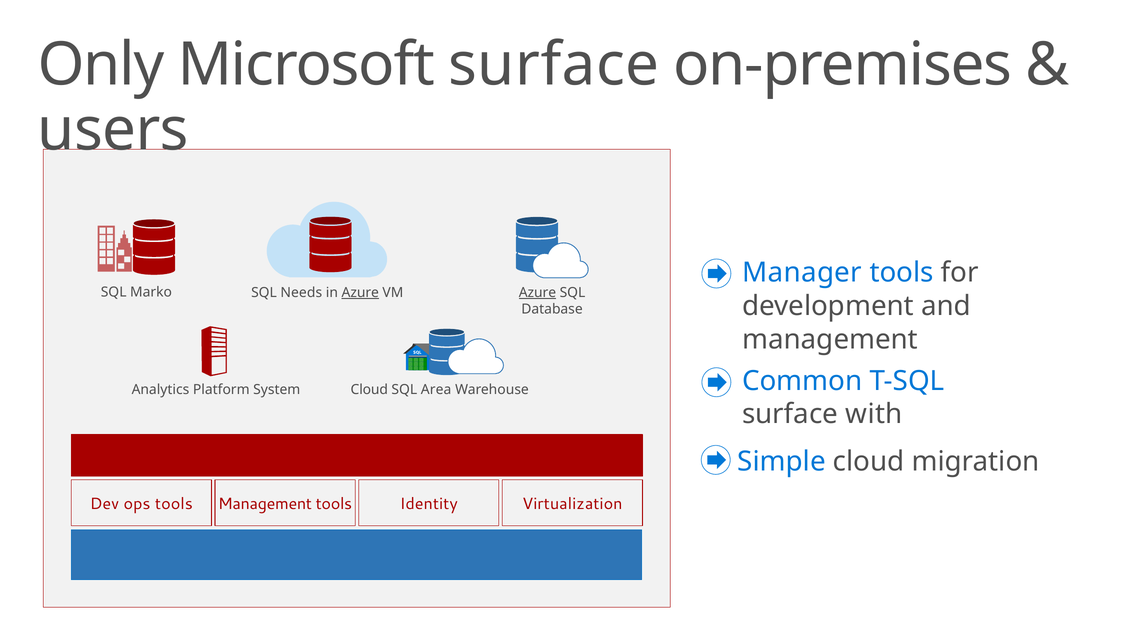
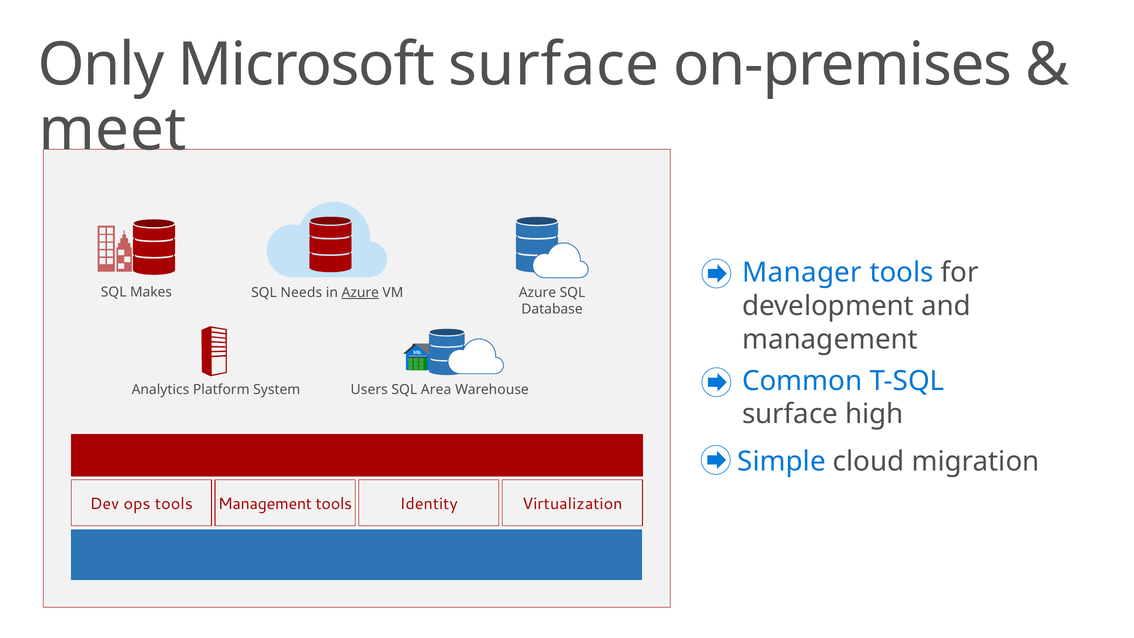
users: users -> meet
Marko: Marko -> Makes
Azure at (537, 292) underline: present -> none
Cloud at (369, 390): Cloud -> Users
with: with -> high
